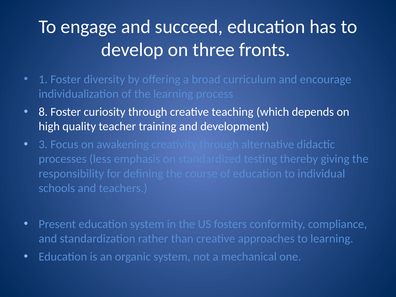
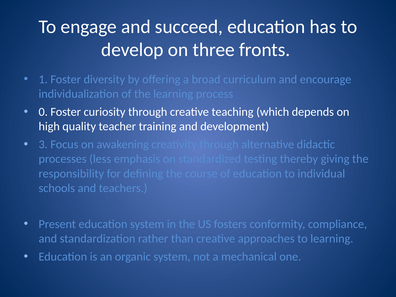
8: 8 -> 0
